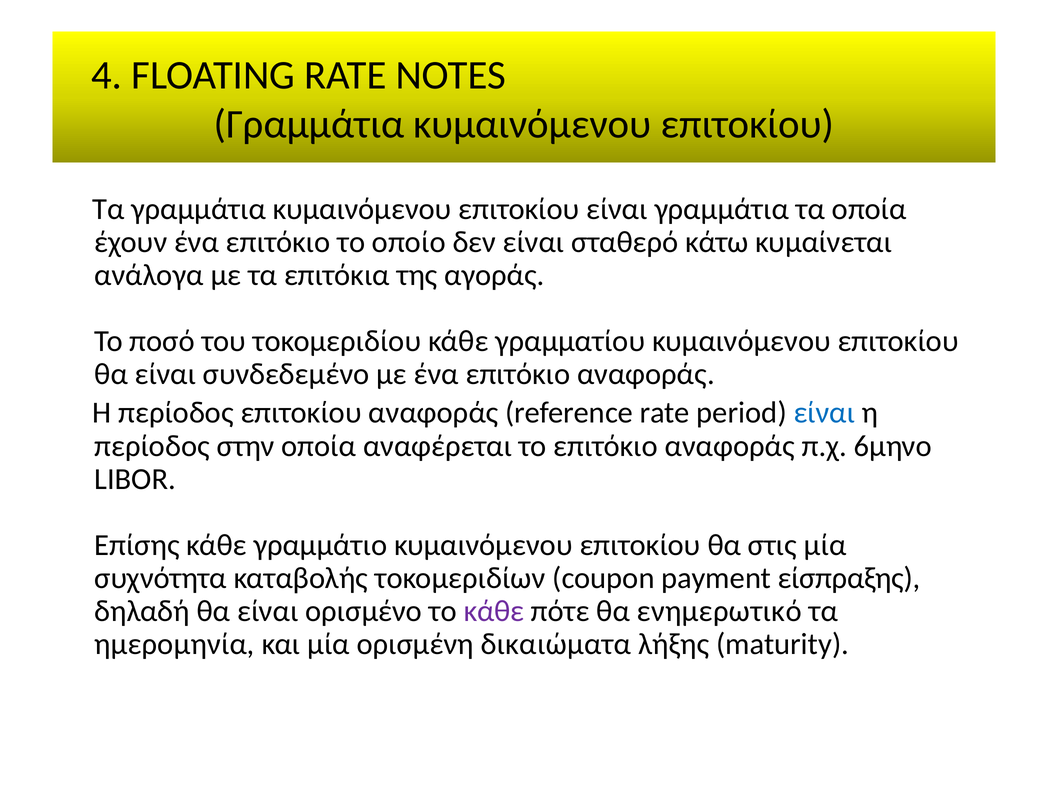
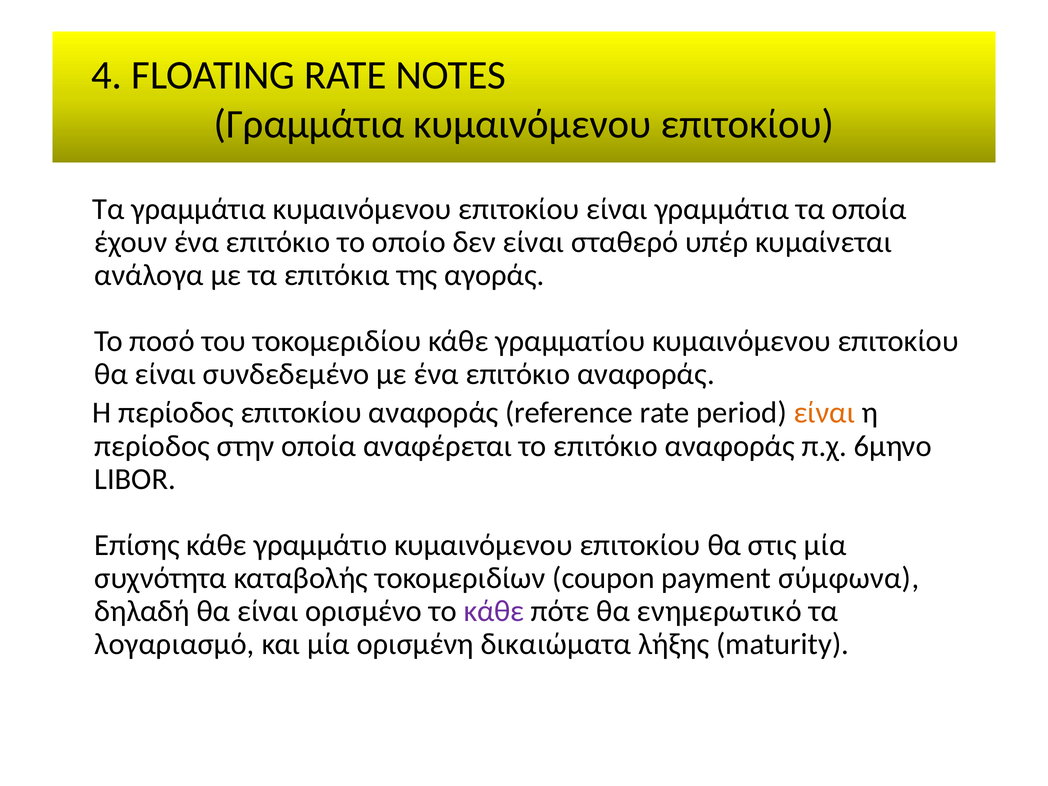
κάτω: κάτω -> υπέρ
είναι at (824, 413) colour: blue -> orange
είσπραξης: είσπραξης -> σύμφωνα
ημερομηνία: ημερομηνία -> λογαριασμό
